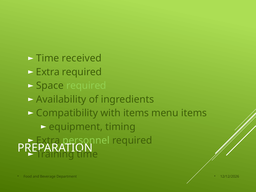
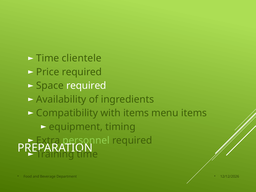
received: received -> clientele
Extra at (48, 72): Extra -> Price
required at (86, 86) colour: light green -> white
